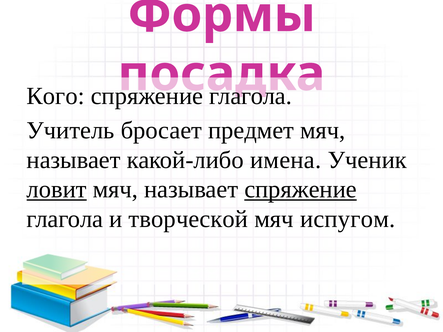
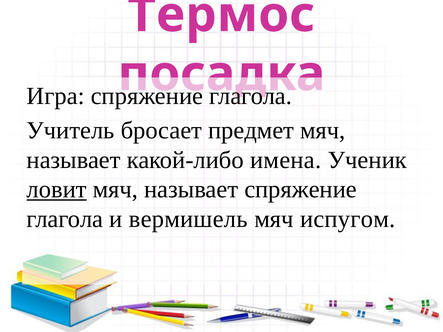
Формы: Формы -> Термос
Кого: Кого -> Игра
спряжение at (301, 190) underline: present -> none
творческой: творческой -> вермишель
